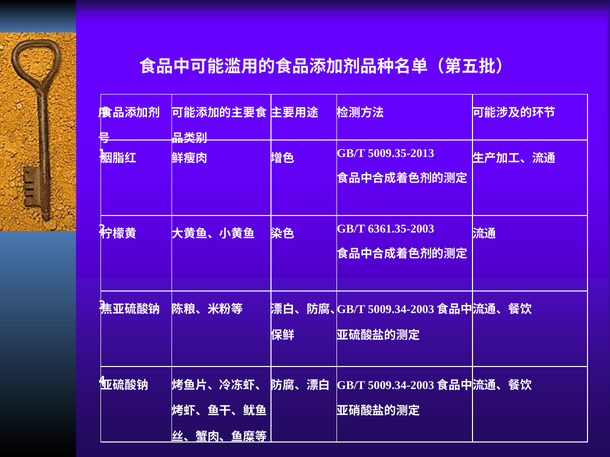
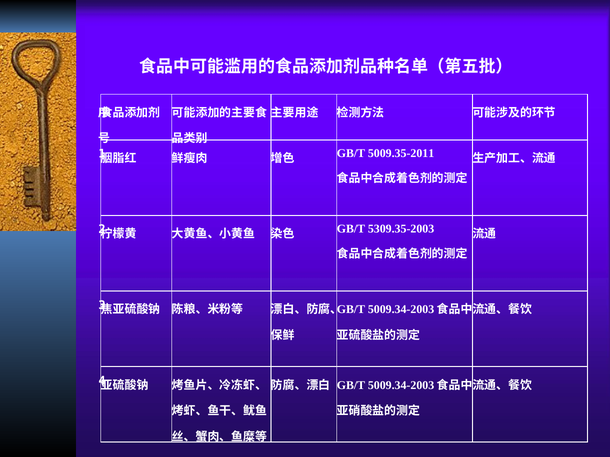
5009.35-2013: 5009.35-2013 -> 5009.35-2011
6361.35-2003: 6361.35-2003 -> 5309.35-2003
